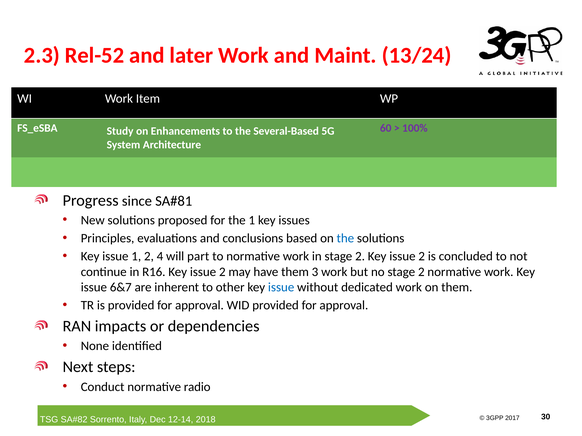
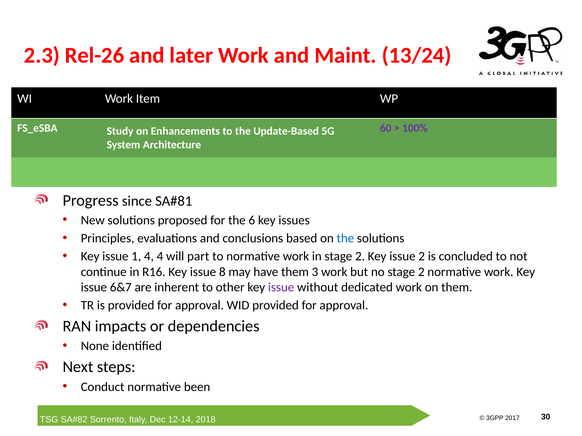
Rel-52: Rel-52 -> Rel-26
Several-Based: Several-Based -> Update-Based
the 1: 1 -> 6
1 2: 2 -> 4
R16 Key issue 2: 2 -> 8
issue at (281, 288) colour: blue -> purple
radio: radio -> been
